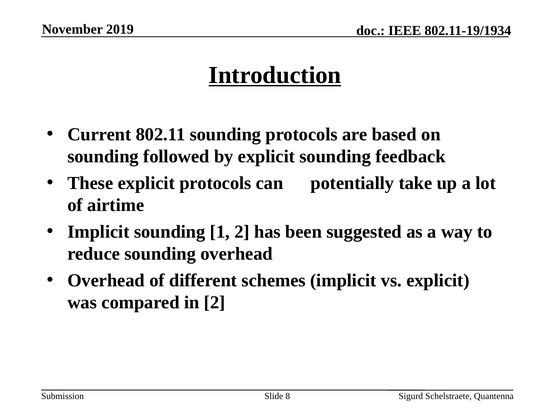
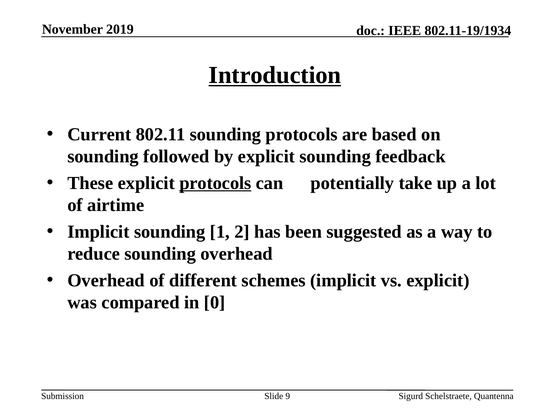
protocols at (215, 183) underline: none -> present
in 2: 2 -> 0
8: 8 -> 9
